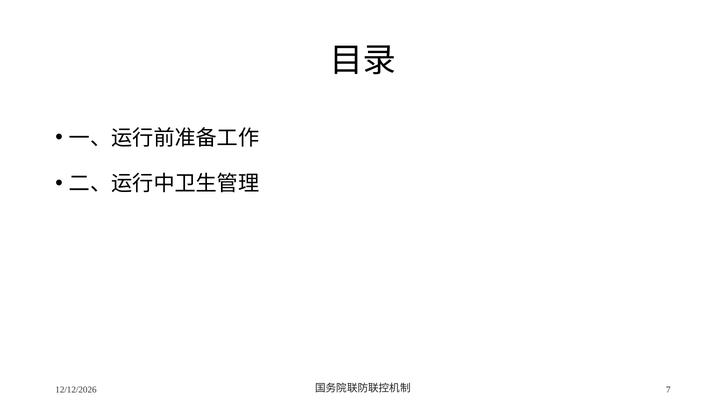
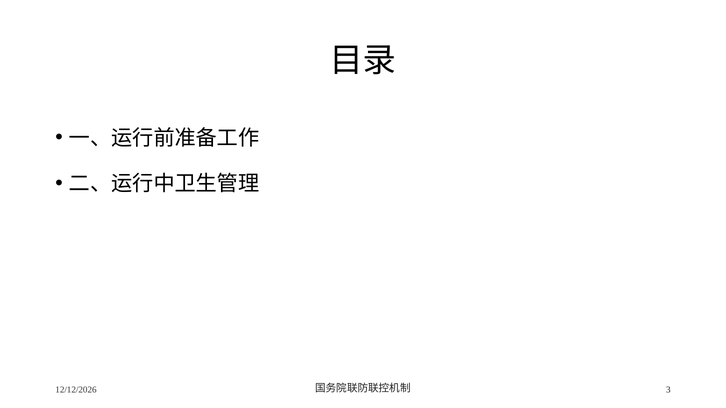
7: 7 -> 3
